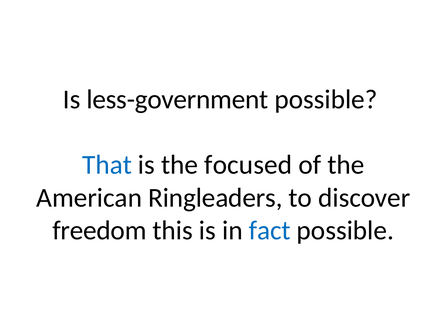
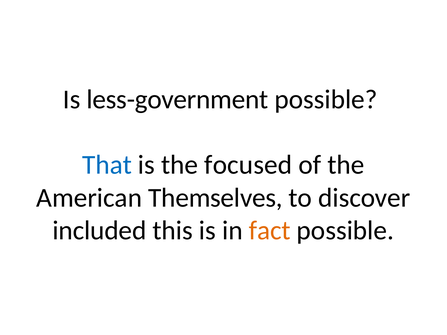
Ringleaders: Ringleaders -> Themselves
freedom: freedom -> included
fact colour: blue -> orange
